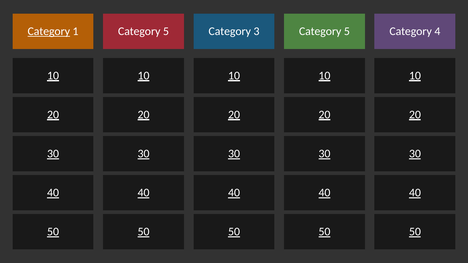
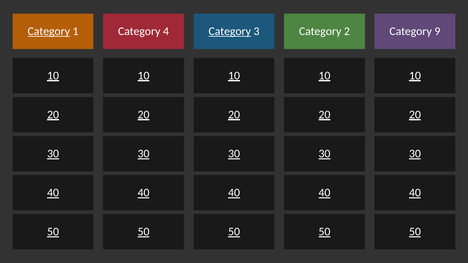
5 at (166, 31): 5 -> 4
Category at (230, 31) underline: none -> present
5 at (347, 31): 5 -> 2
4: 4 -> 9
